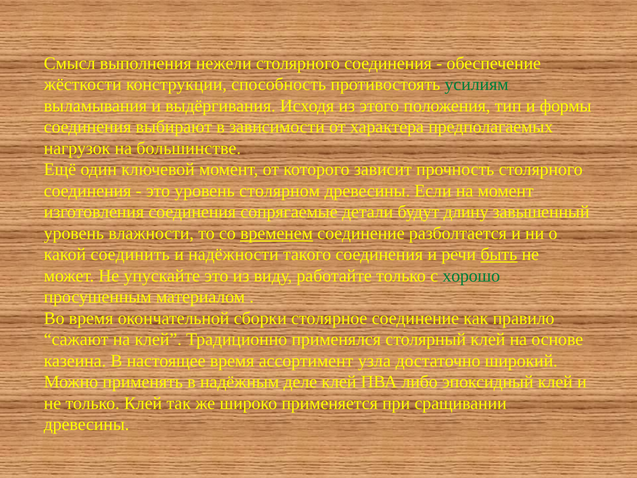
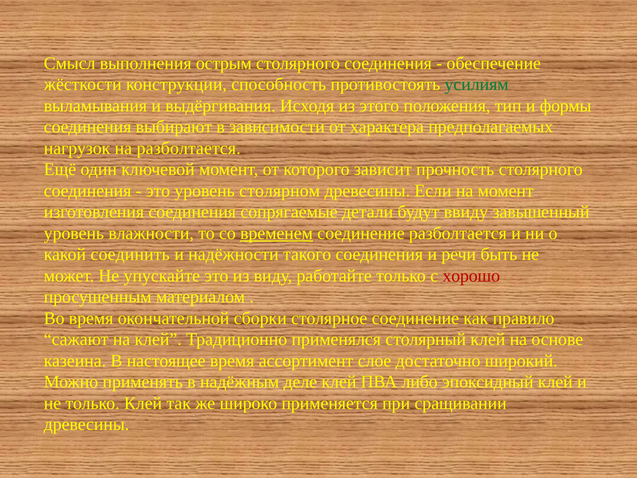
нежели: нежели -> острым
на большинстве: большинстве -> разболтается
длину: длину -> ввиду
быть underline: present -> none
хорошо colour: green -> red
узла: узла -> слое
